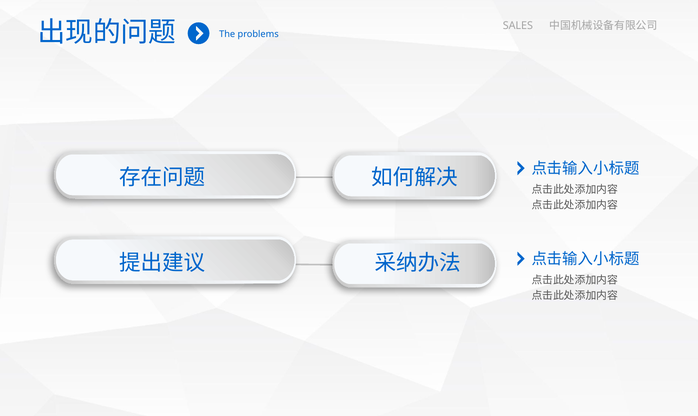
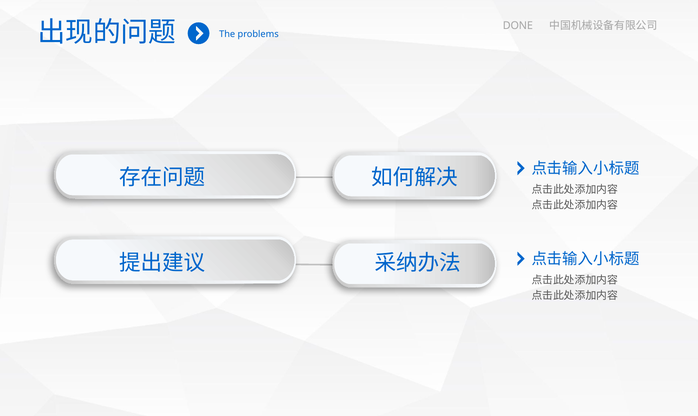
SALES: SALES -> DONE
